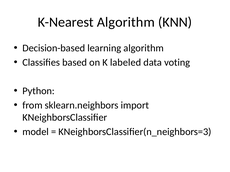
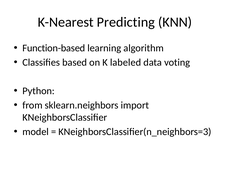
K-Nearest Algorithm: Algorithm -> Predicting
Decision-based: Decision-based -> Function-based
